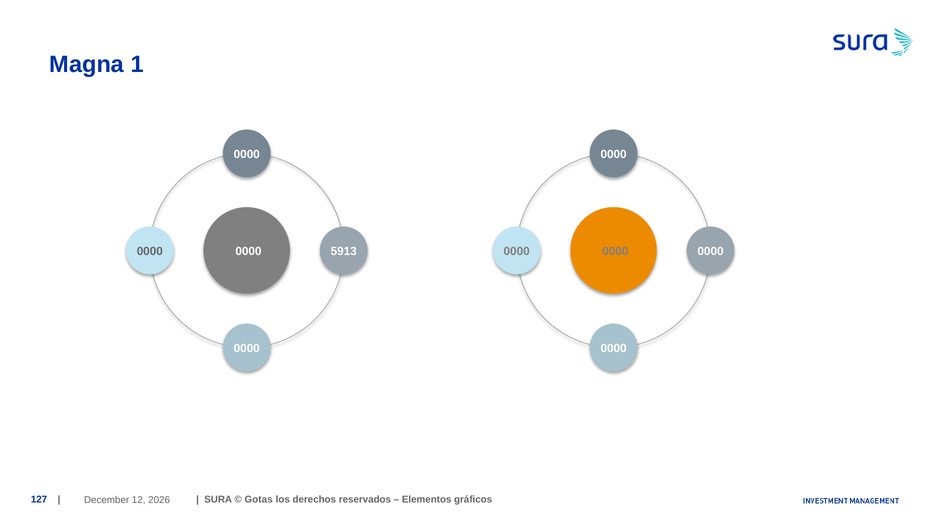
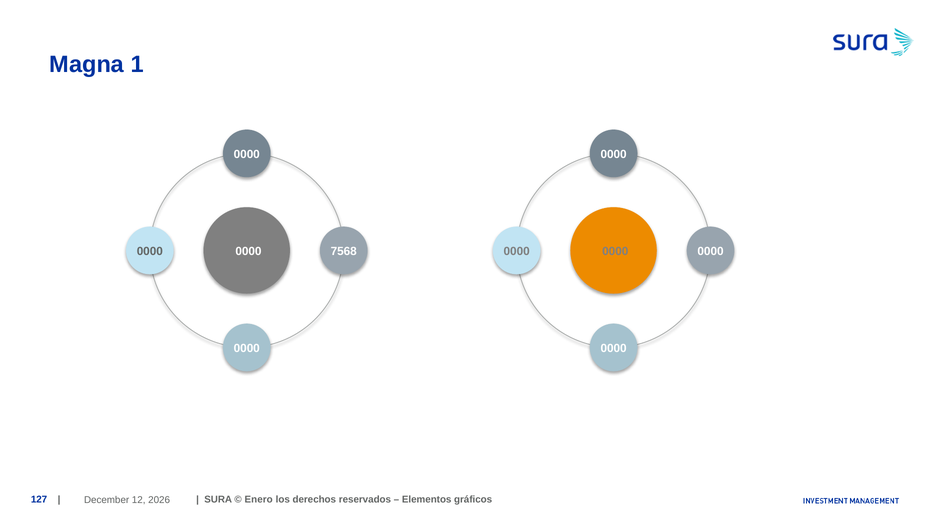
5913: 5913 -> 7568
Gotas: Gotas -> Enero
